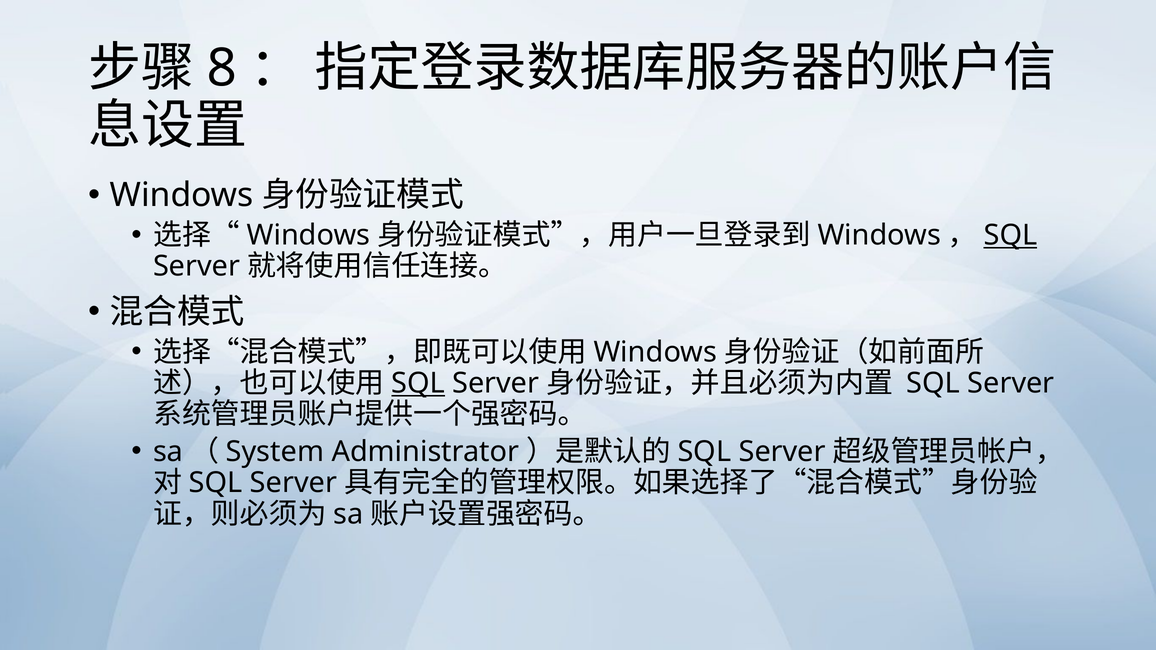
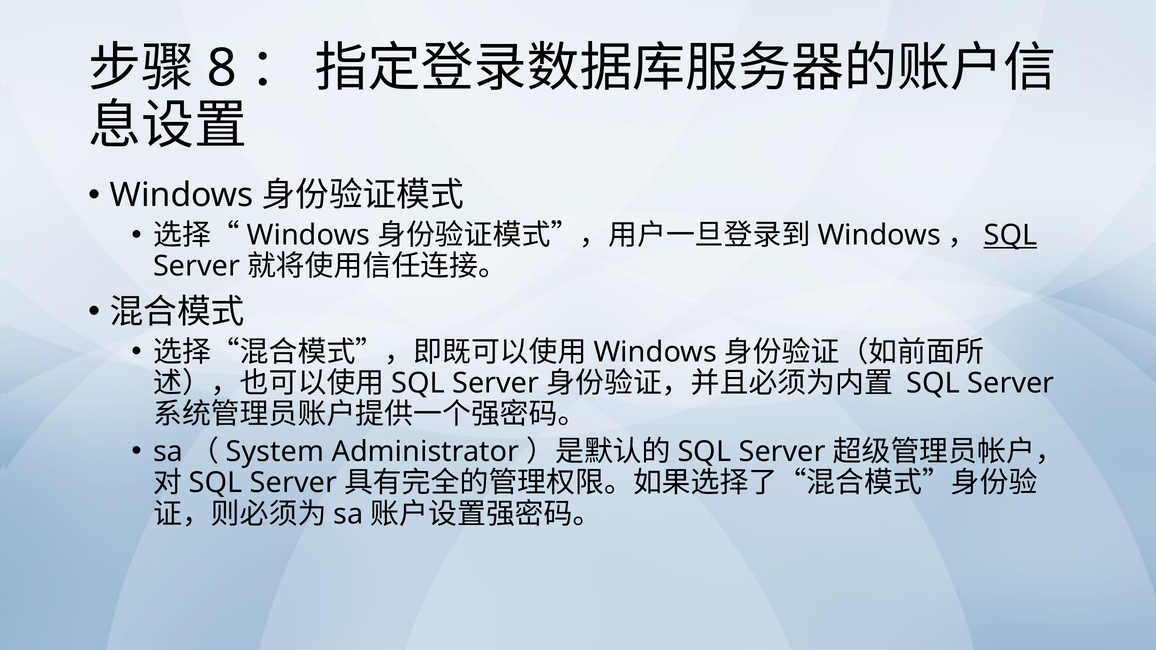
SQL at (418, 383) underline: present -> none
